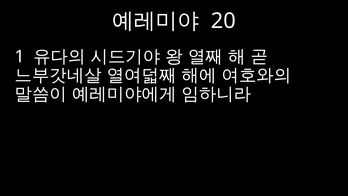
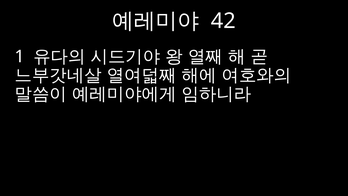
20: 20 -> 42
